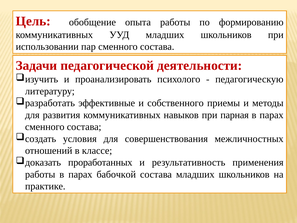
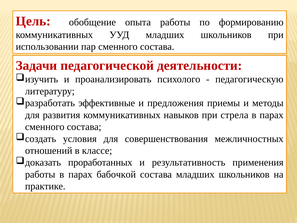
собственного: собственного -> предложения
парная: парная -> стрела
